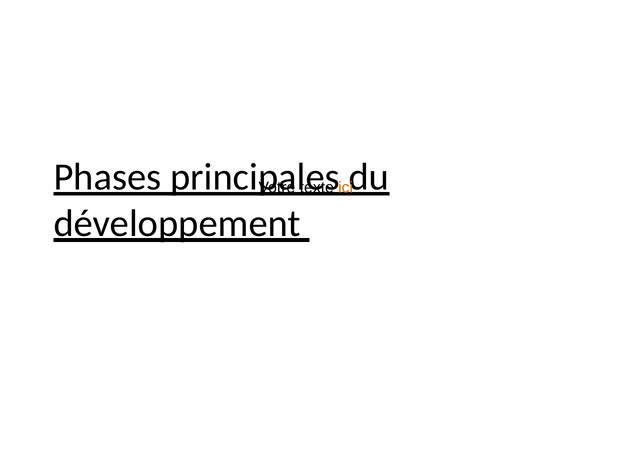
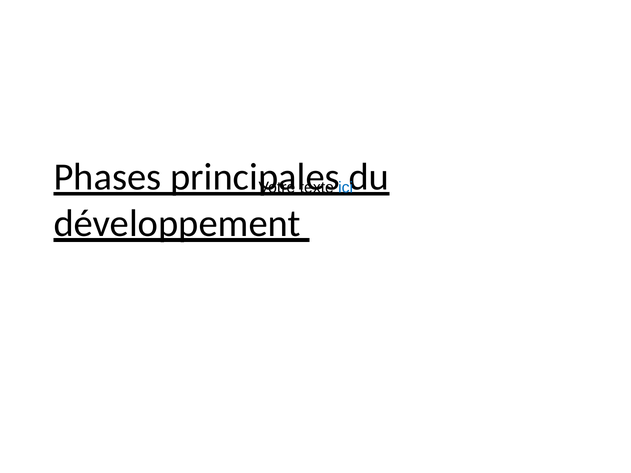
ici colour: orange -> blue
